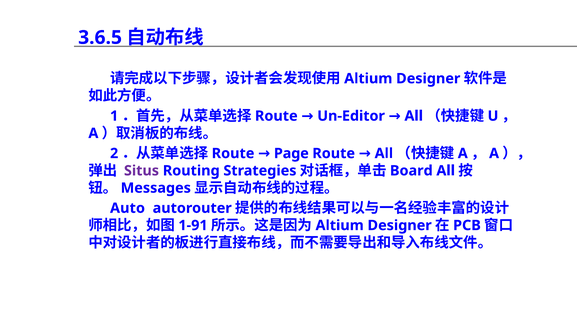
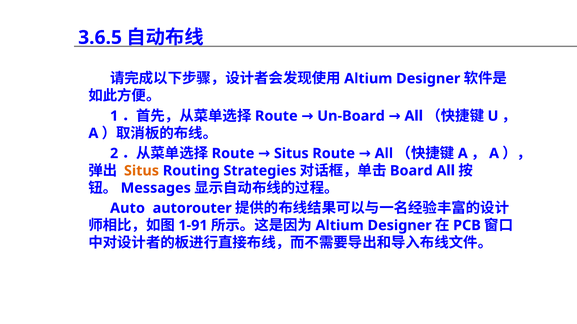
Un-Editor: Un-Editor -> Un-Board
Route Page: Page -> Situs
Situs at (141, 171) colour: purple -> orange
